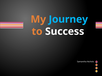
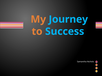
Success colour: white -> light blue
